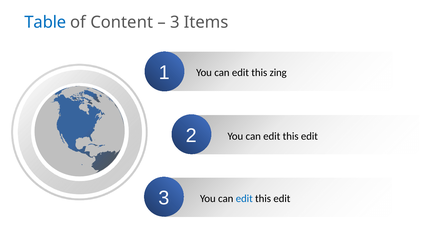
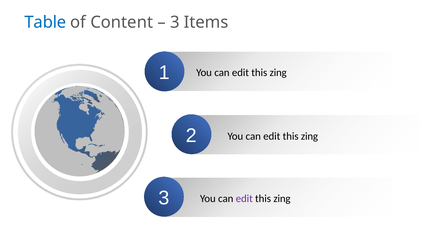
edit at (309, 136): edit -> zing
edit at (244, 198) colour: blue -> purple
edit at (282, 198): edit -> zing
